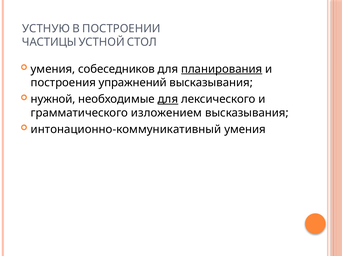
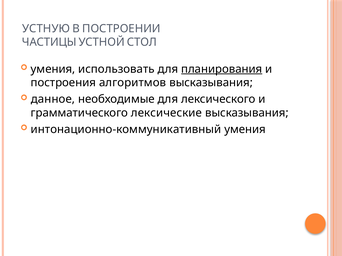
собеседников: собеседников -> использовать
упражнений: упражнений -> алгоритмов
нужной: нужной -> данное
для at (168, 99) underline: present -> none
изложением: изложением -> лексические
